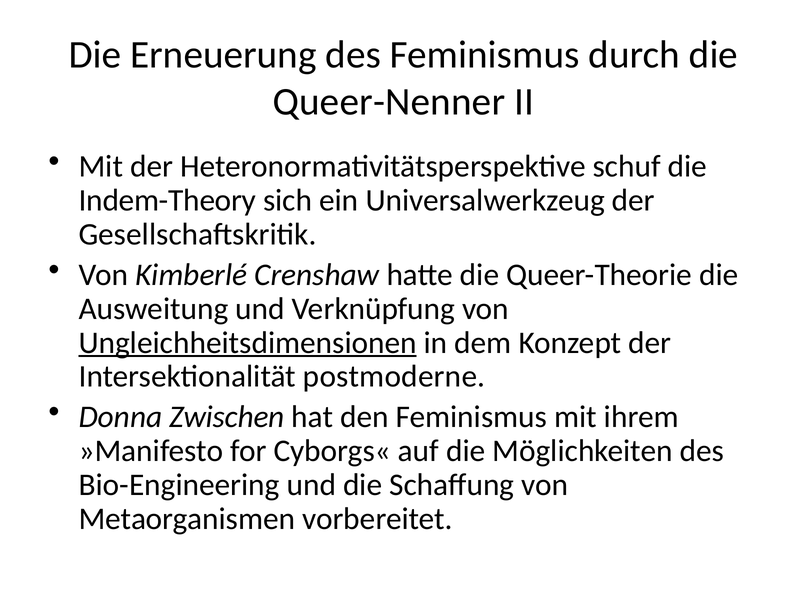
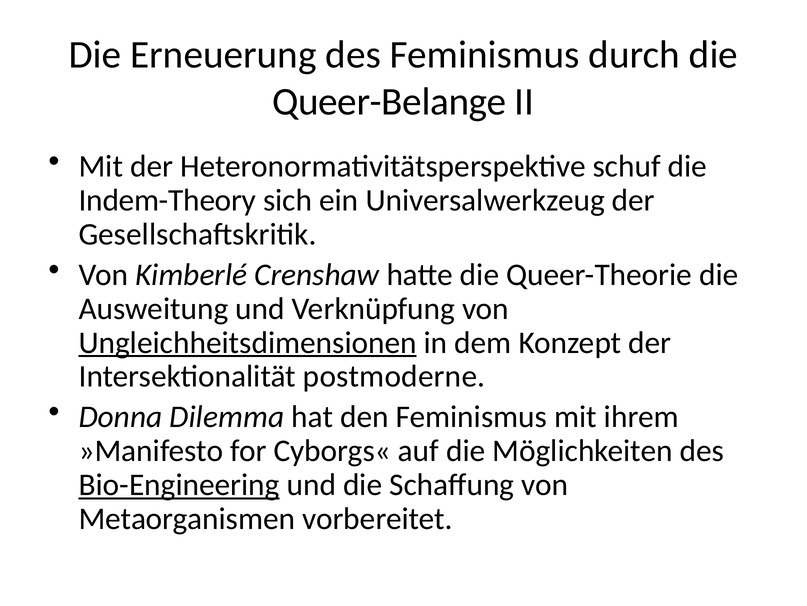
Queer-Nenner: Queer-Nenner -> Queer-Belange
Zwischen: Zwischen -> Dilemma
Bio-Engineering underline: none -> present
